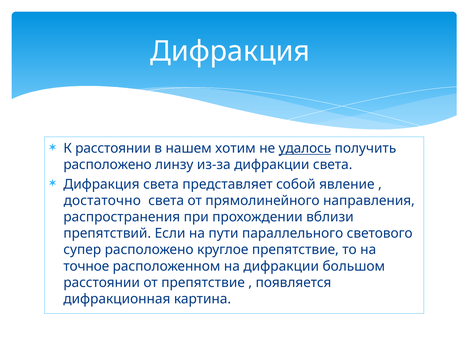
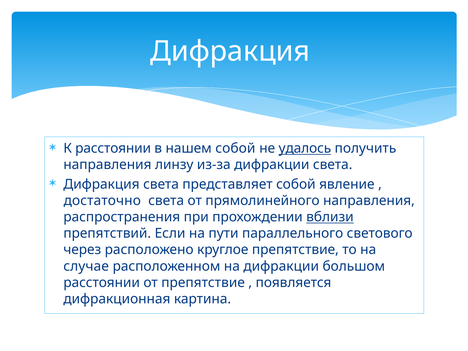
нашем хотим: хотим -> собой
расположено at (107, 165): расположено -> направления
вблизи underline: none -> present
супер: супер -> через
точное: точное -> случае
